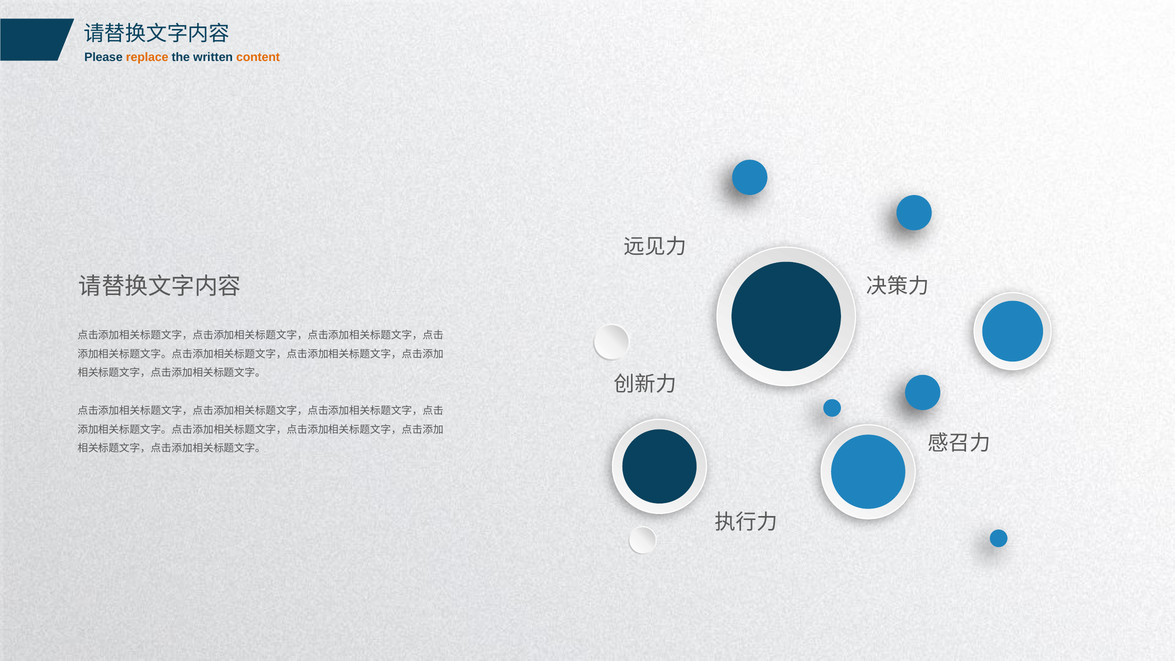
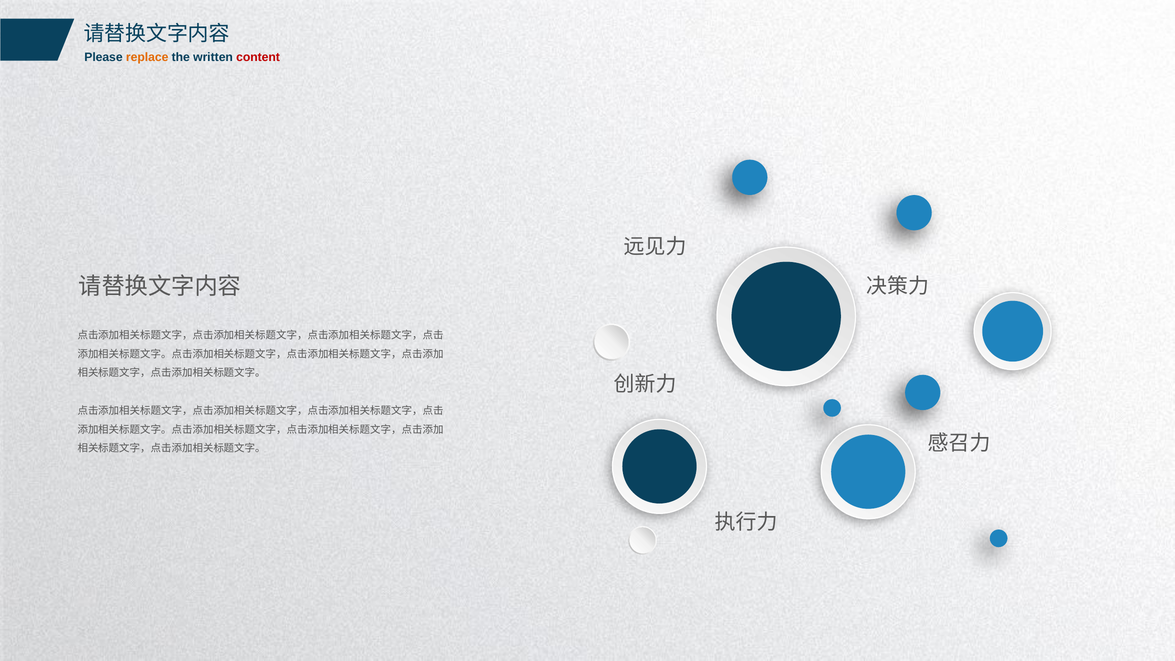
content colour: orange -> red
